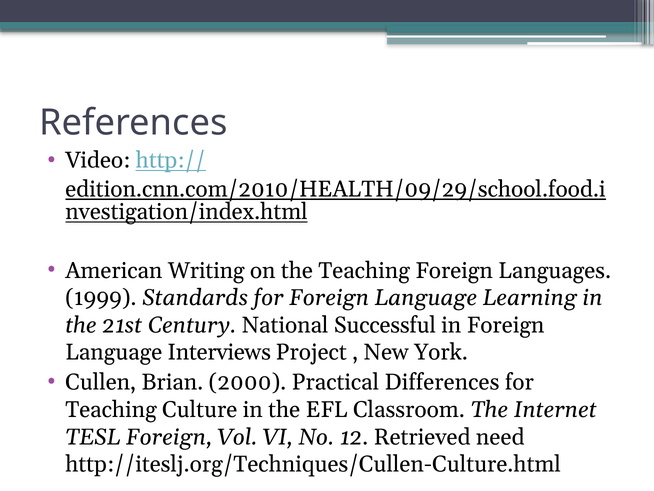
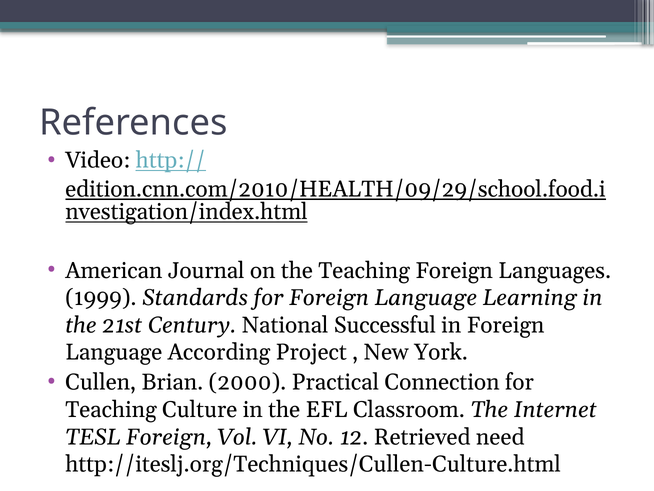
Writing: Writing -> Journal
Interviews: Interviews -> According
Differences: Differences -> Connection
